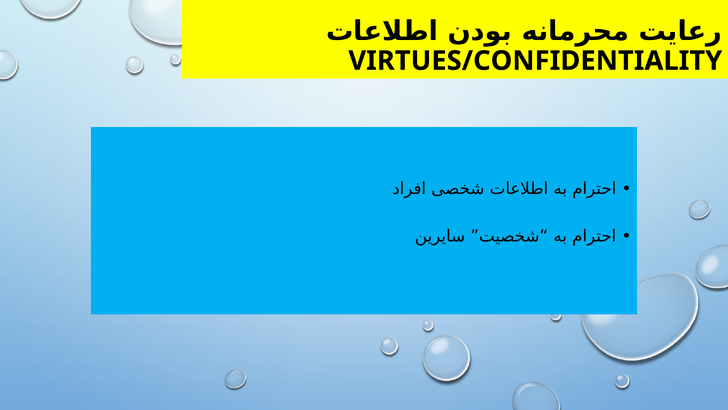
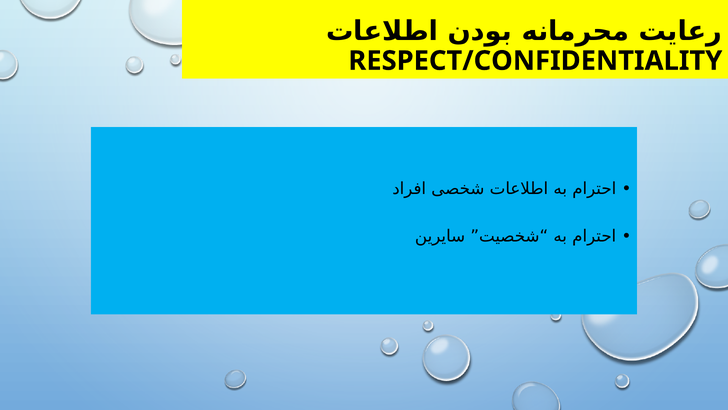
VIRTUES/CONFIDENTIALITY: VIRTUES/CONFIDENTIALITY -> RESPECT/CONFIDENTIALITY
